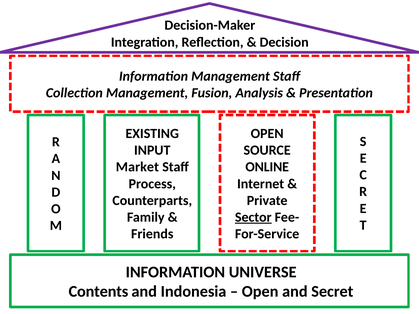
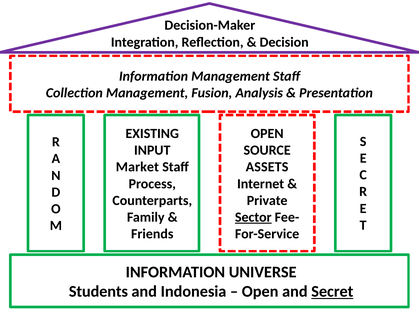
ONLINE: ONLINE -> ASSETS
Contents: Contents -> Students
Secret underline: none -> present
